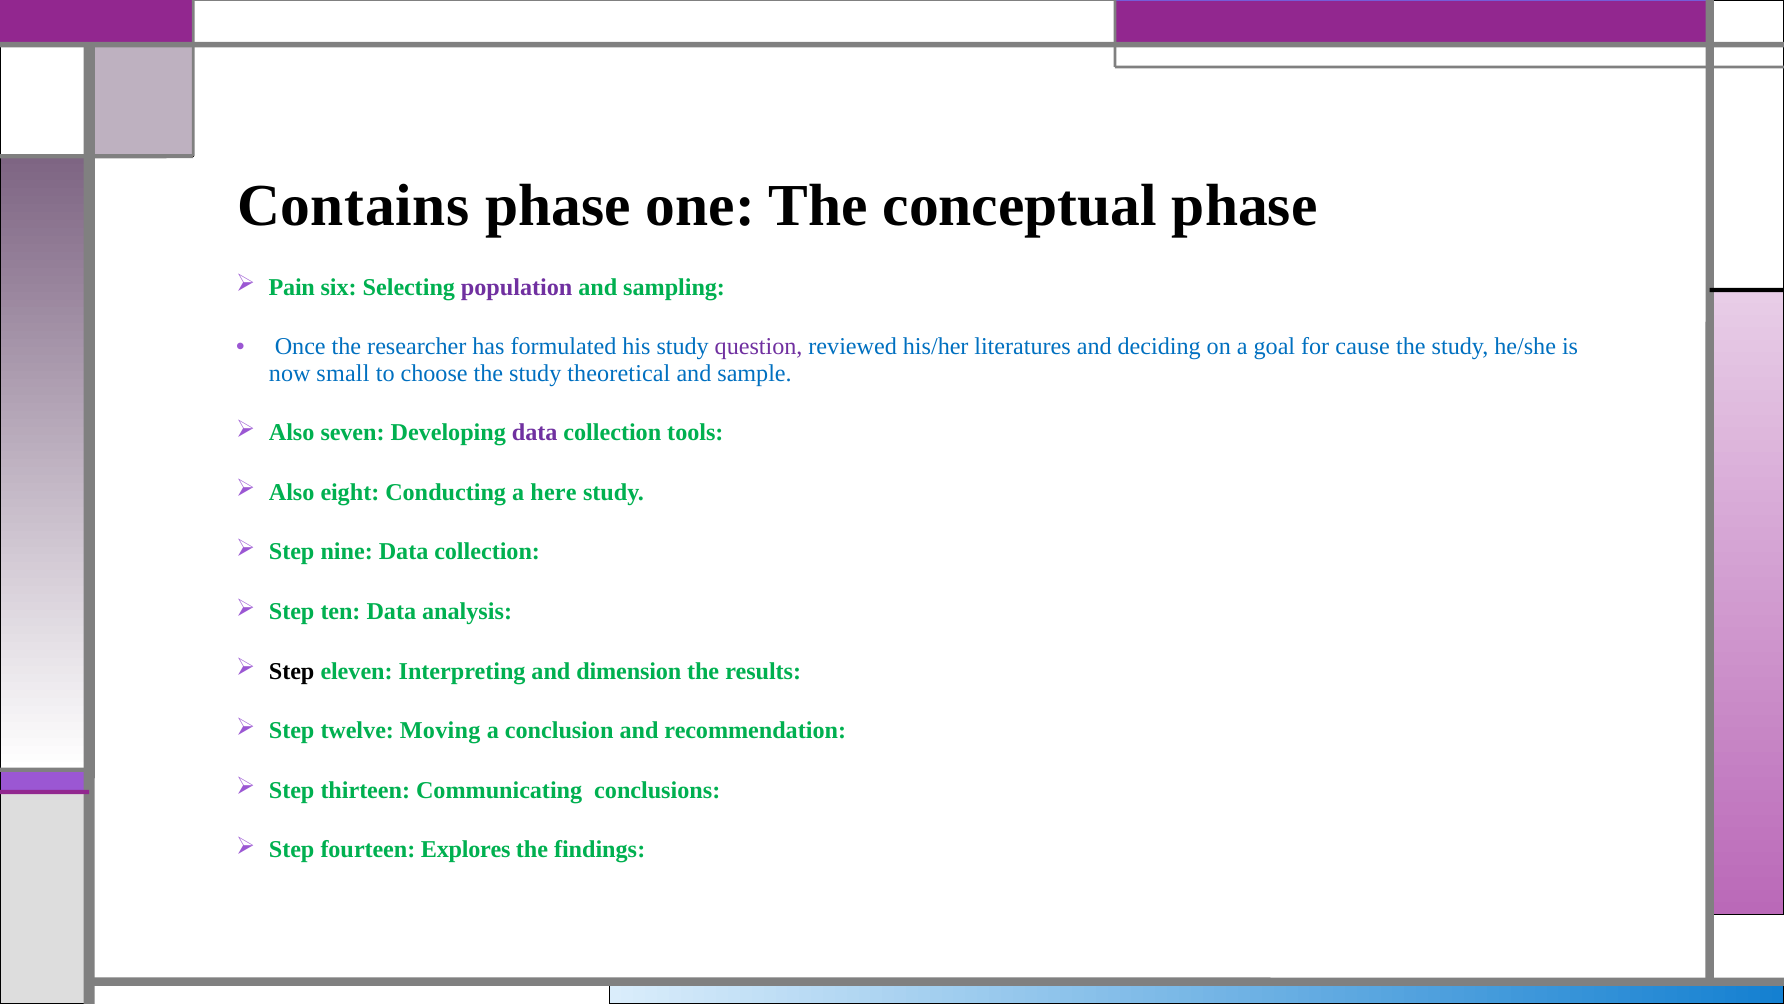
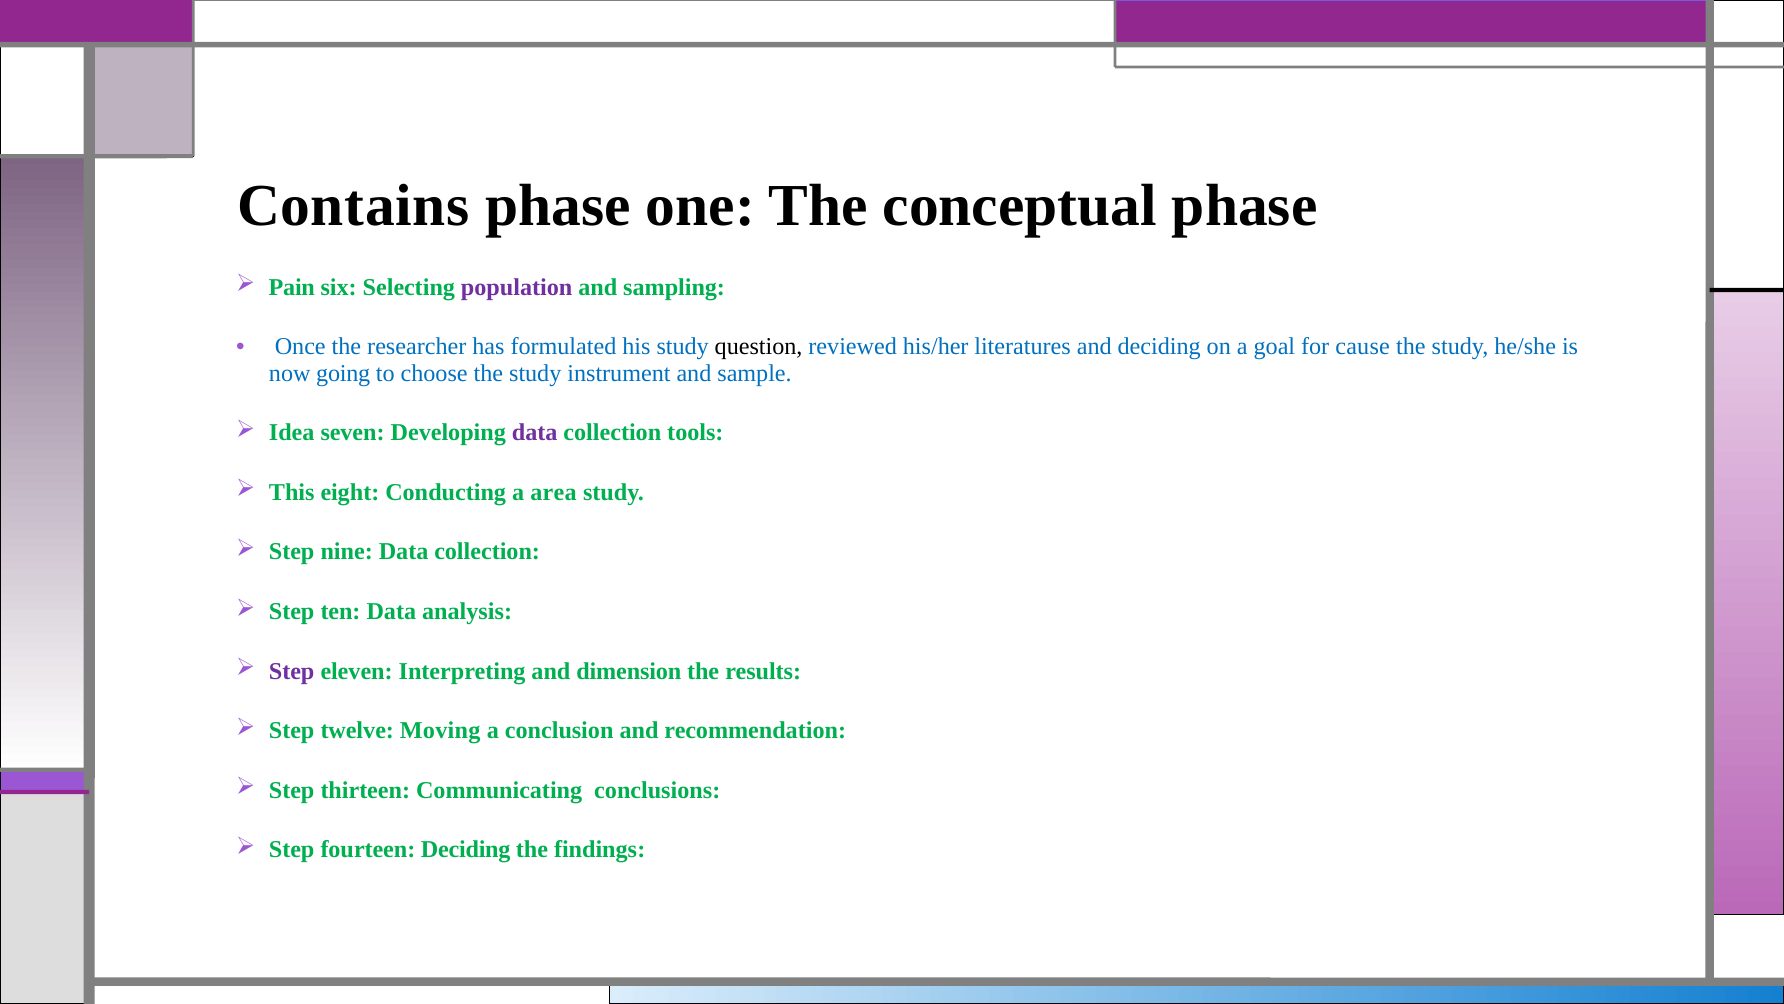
question colour: purple -> black
small: small -> going
theoretical: theoretical -> instrument
Also at (292, 433): Also -> Idea
Also at (292, 492): Also -> This
here: here -> area
Step at (292, 671) colour: black -> purple
fourteen Explores: Explores -> Deciding
